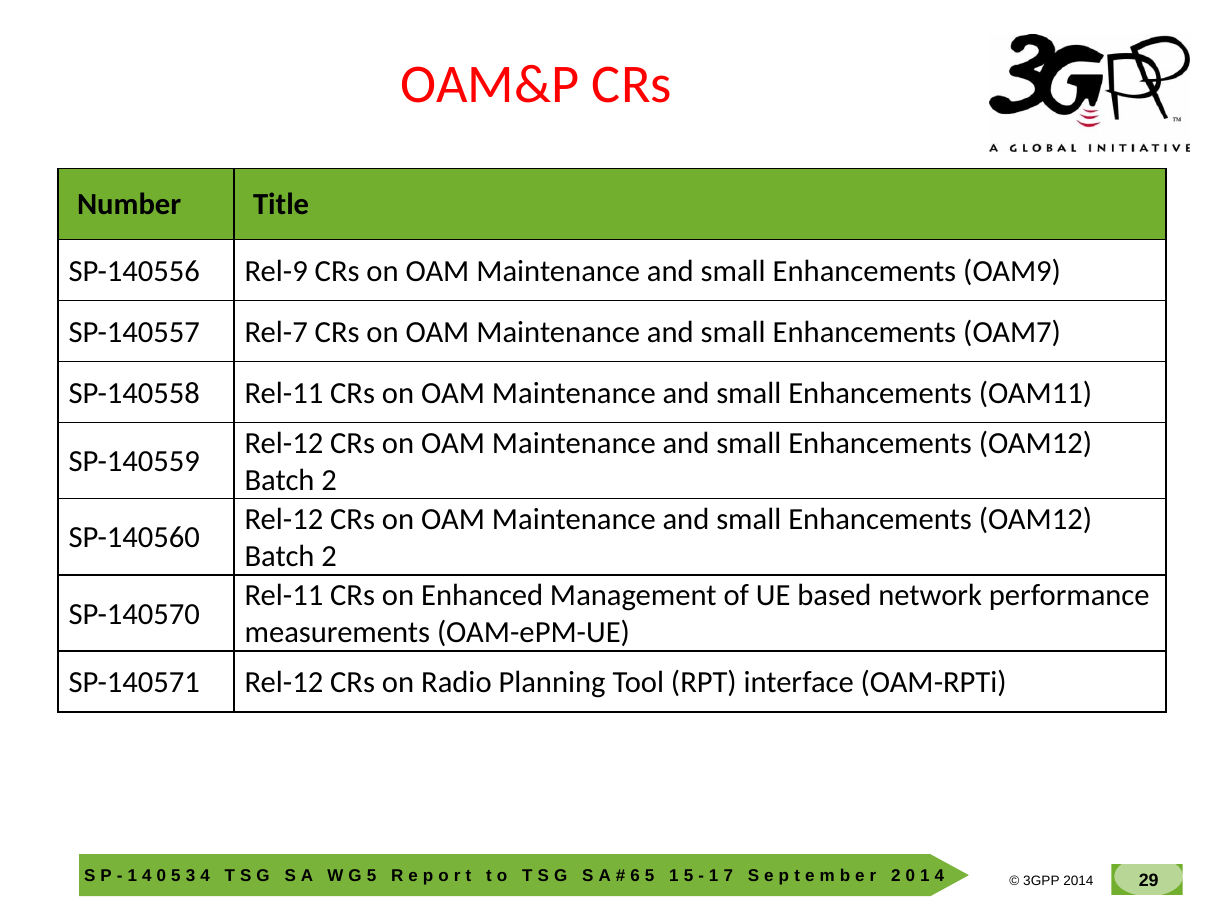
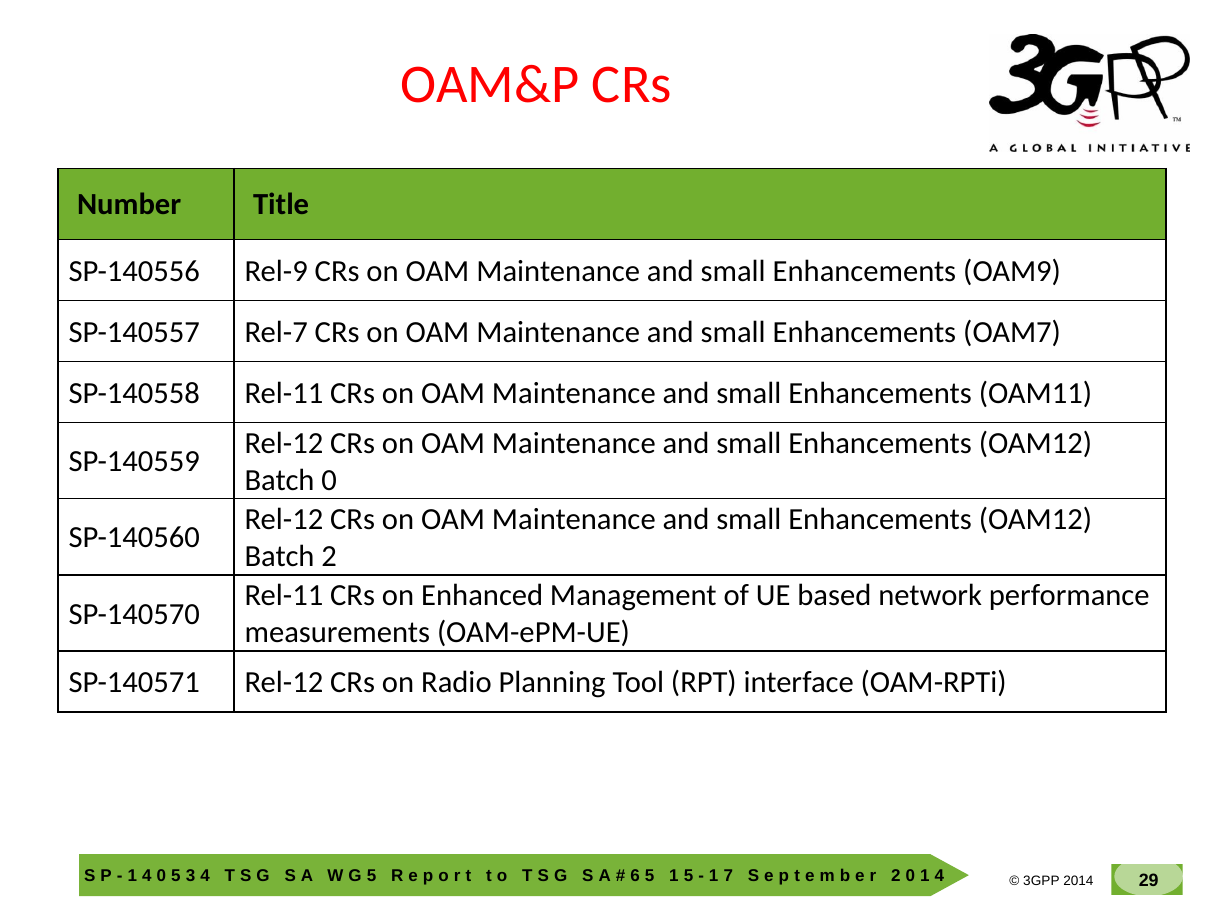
2 at (329, 480): 2 -> 0
